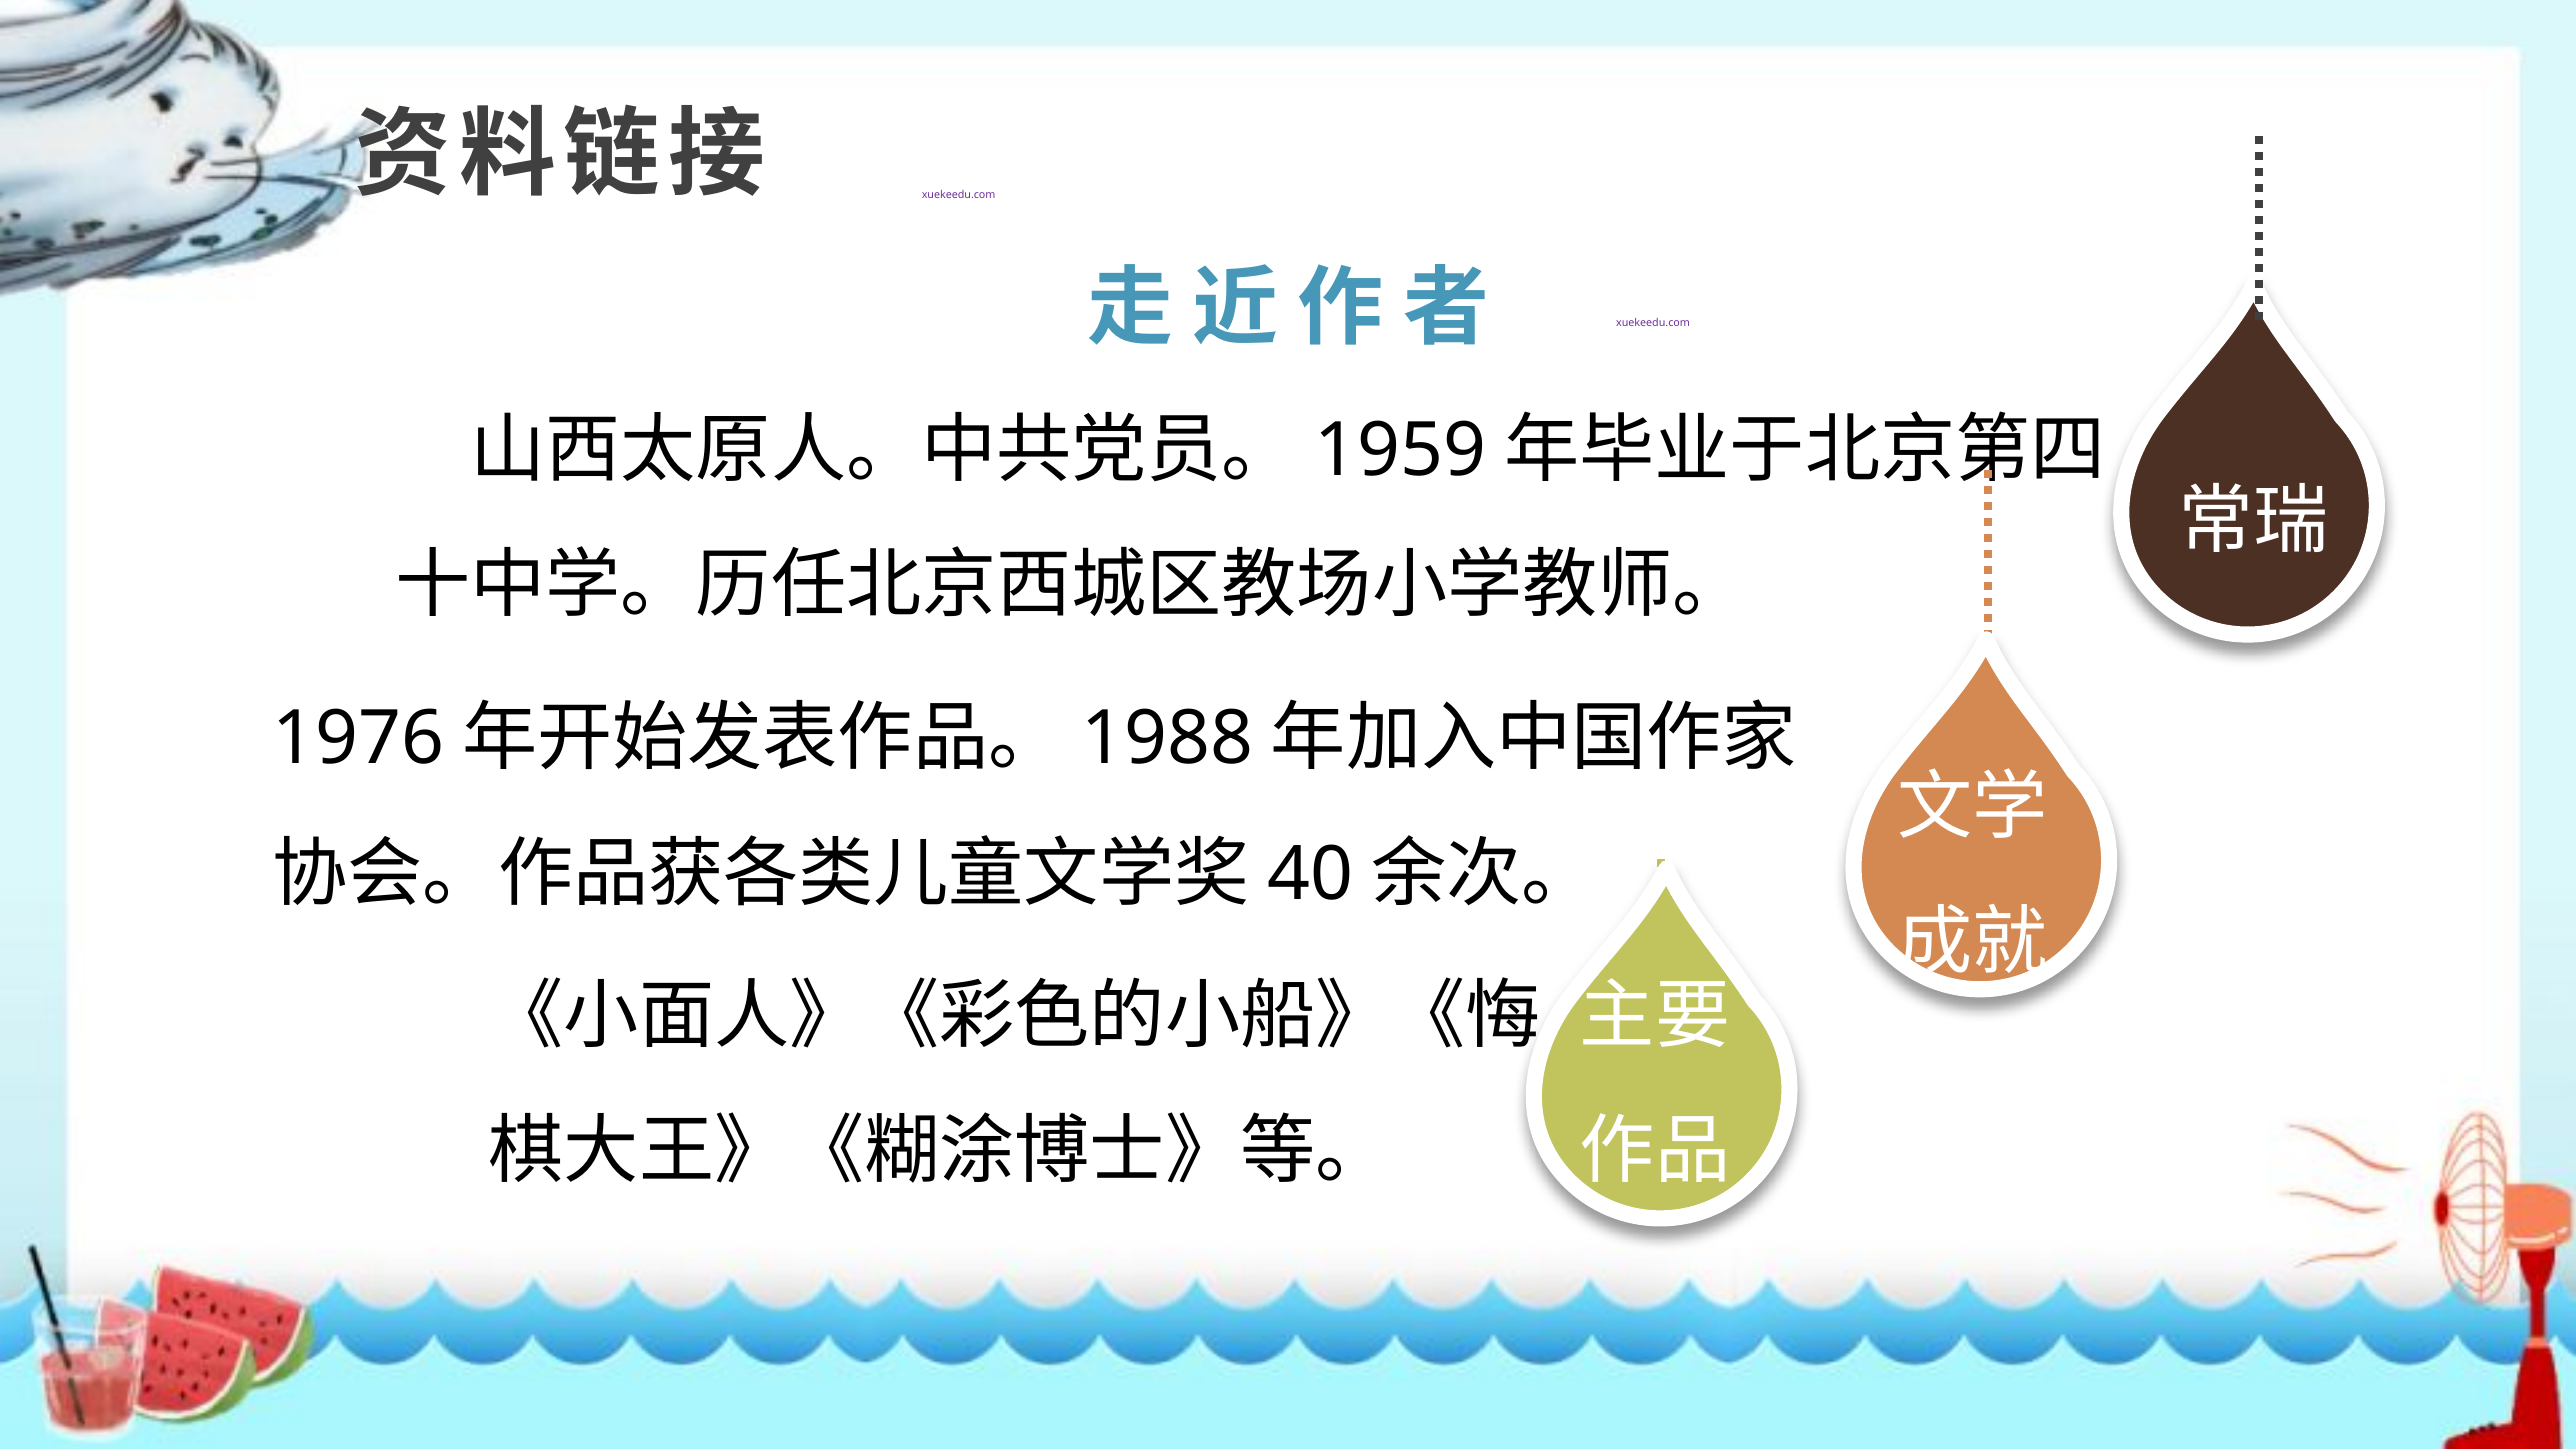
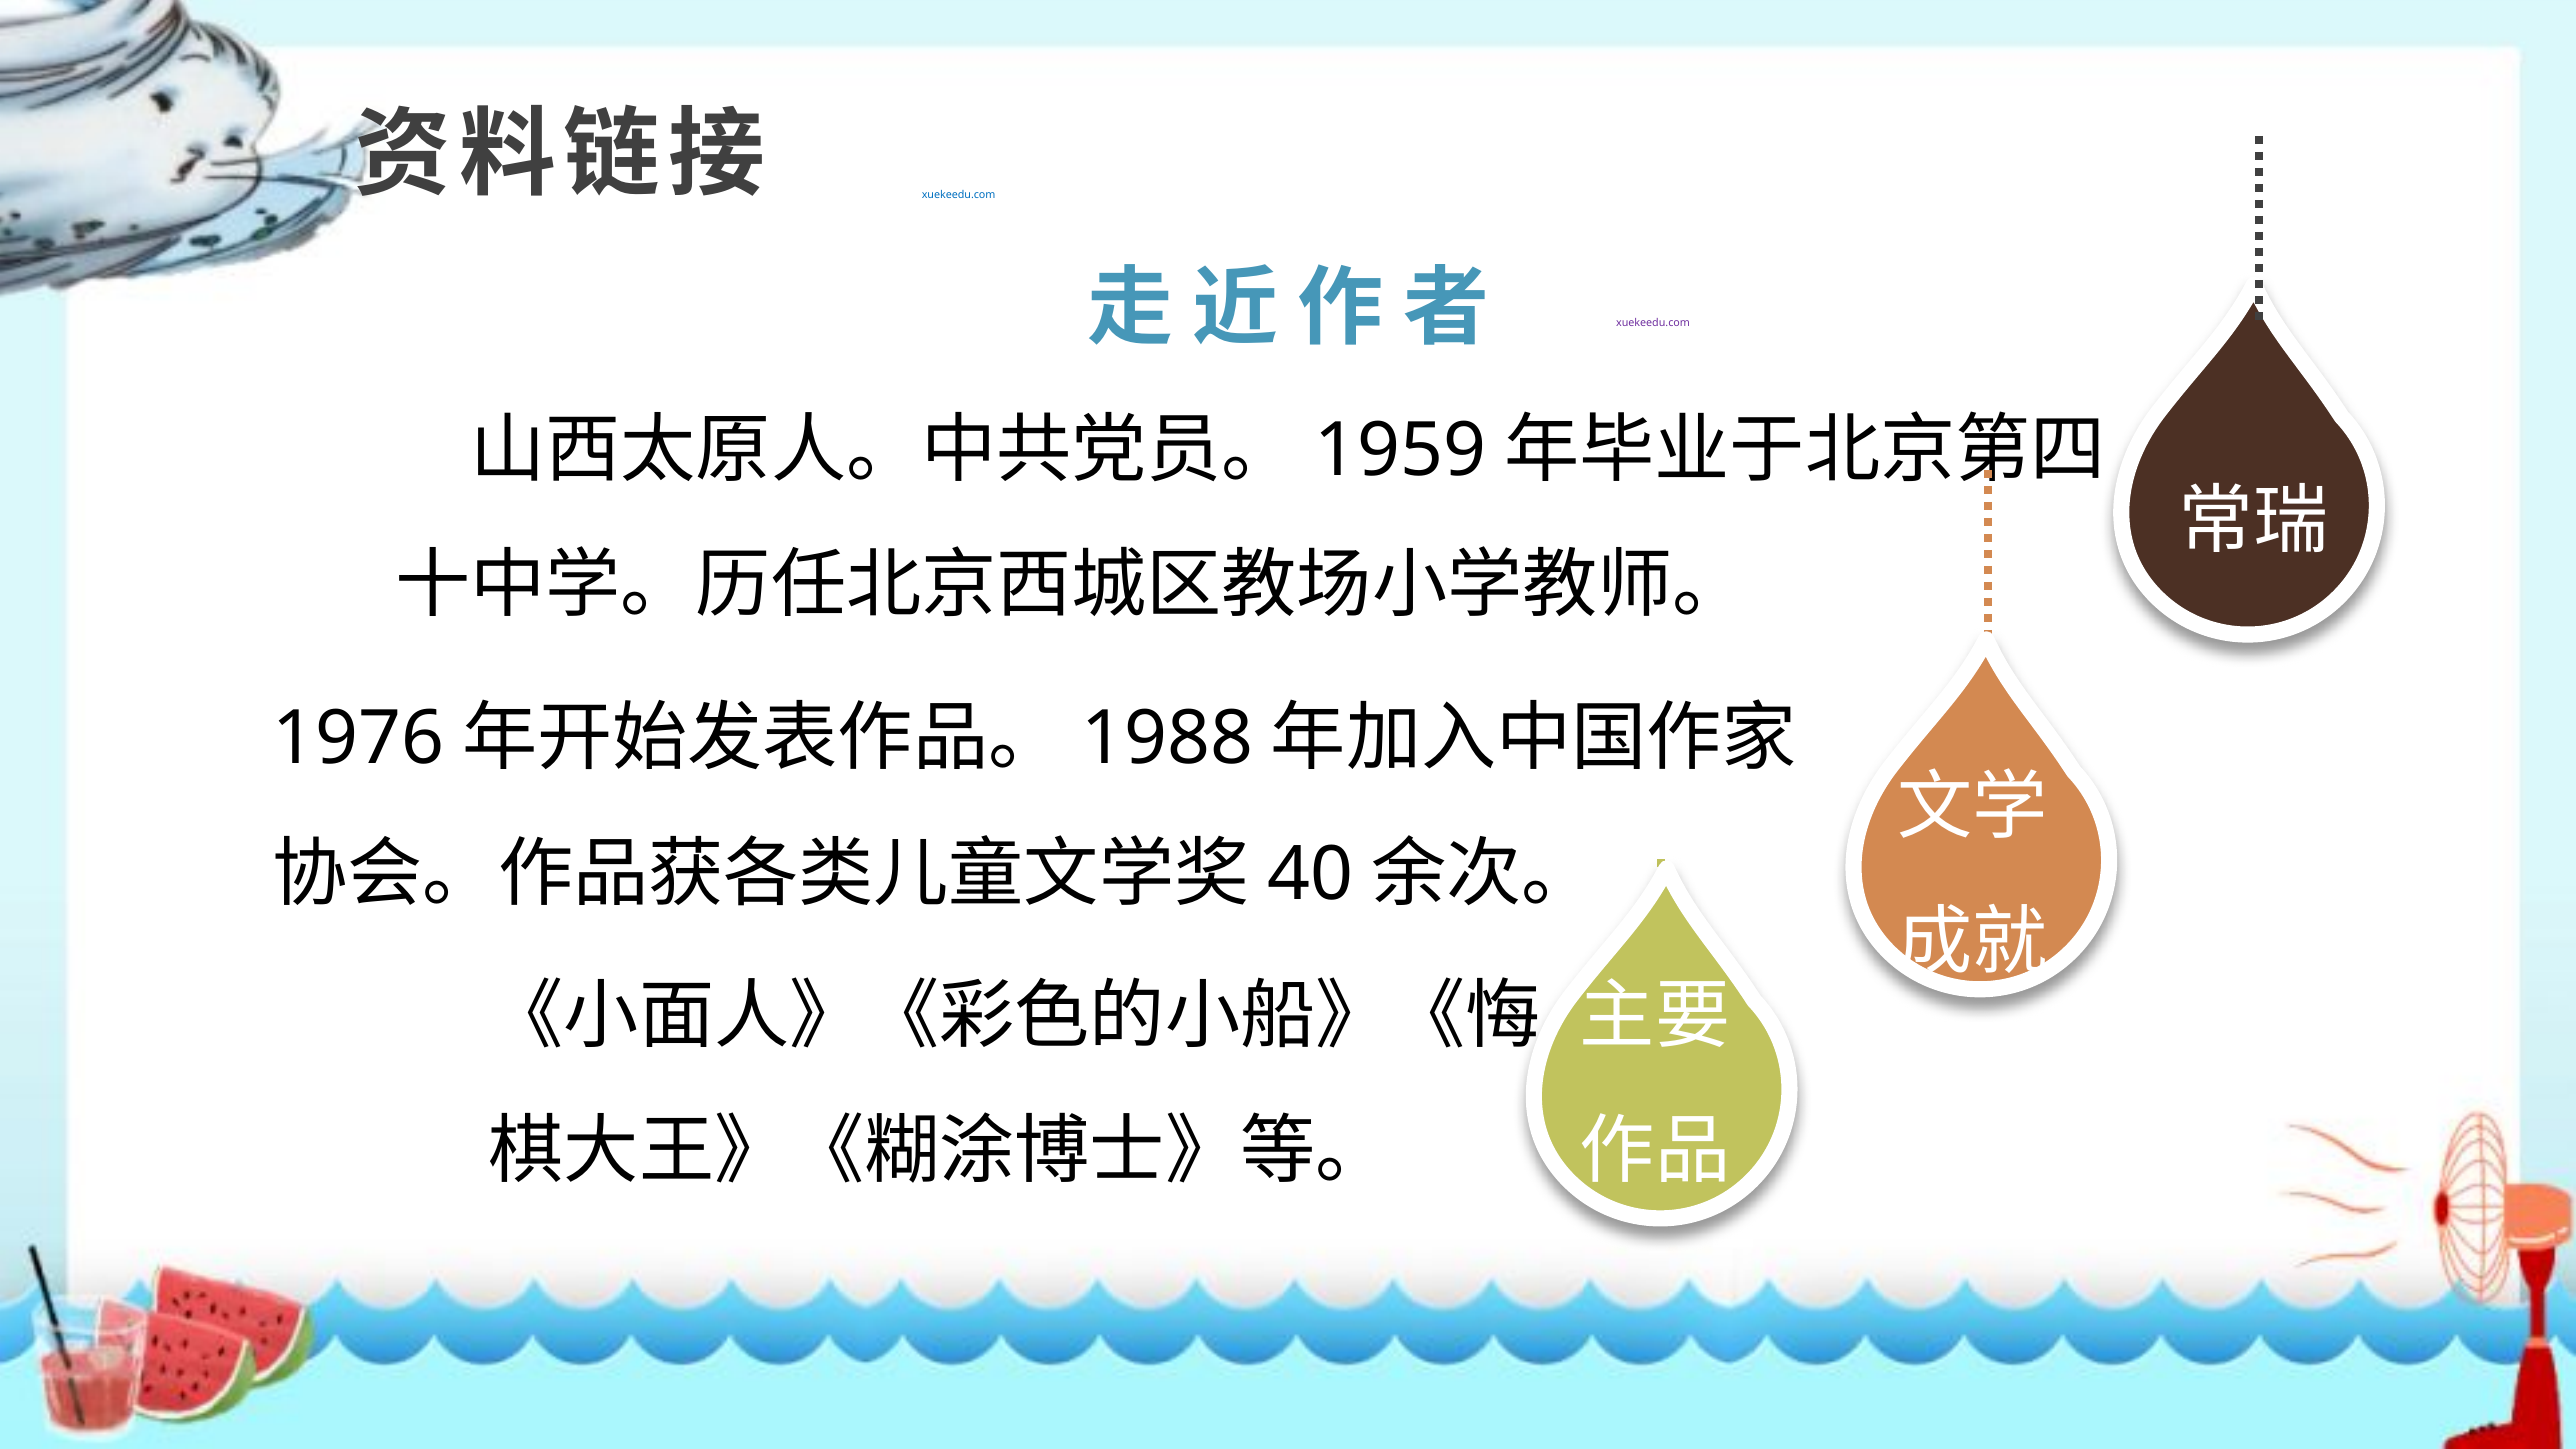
xuekeedu.com at (959, 195) colour: purple -> blue
